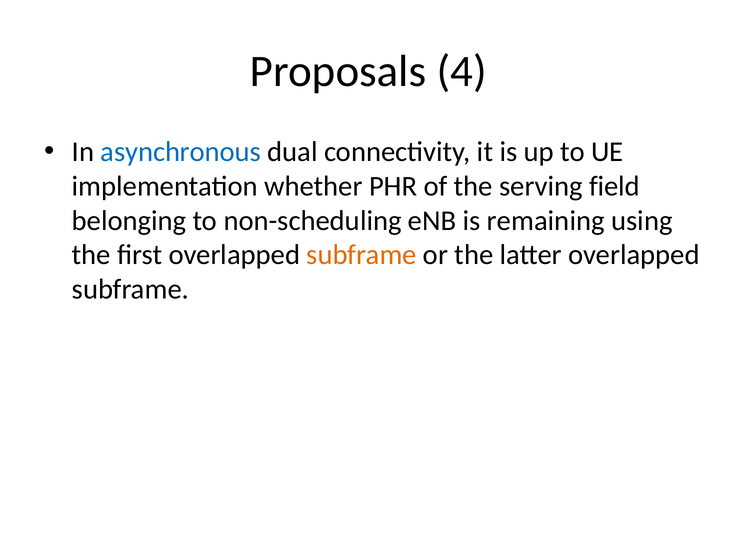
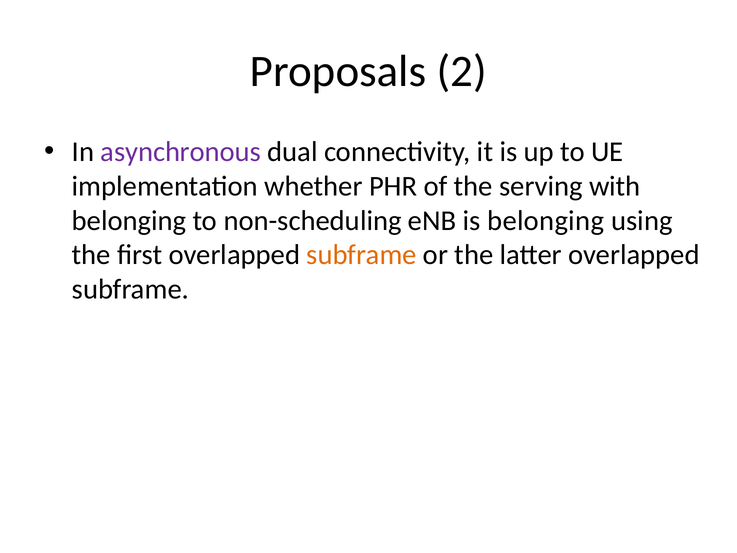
4: 4 -> 2
asynchronous colour: blue -> purple
field: field -> with
is remaining: remaining -> belonging
